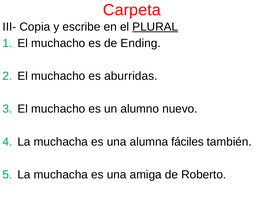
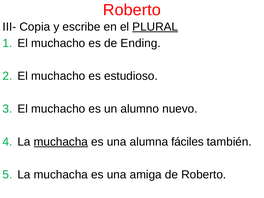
Carpeta at (132, 10): Carpeta -> Roberto
aburridas: aburridas -> estudioso
muchacha at (61, 142) underline: none -> present
